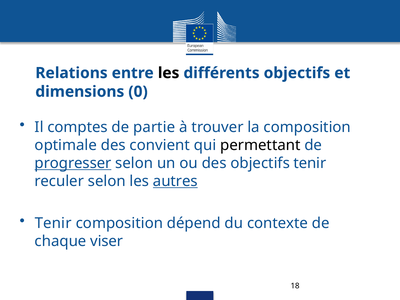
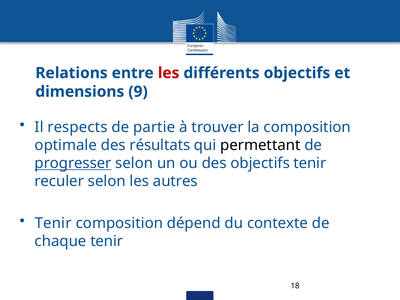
les at (169, 73) colour: black -> red
0: 0 -> 9
comptes: comptes -> respects
convient: convient -> résultats
autres underline: present -> none
chaque viser: viser -> tenir
